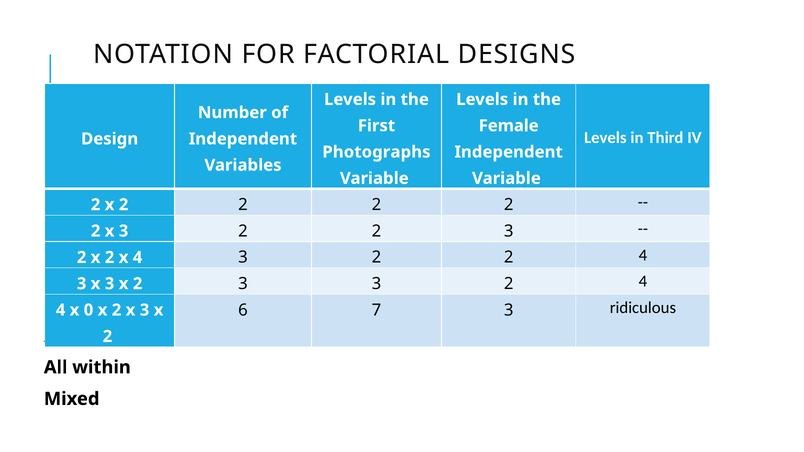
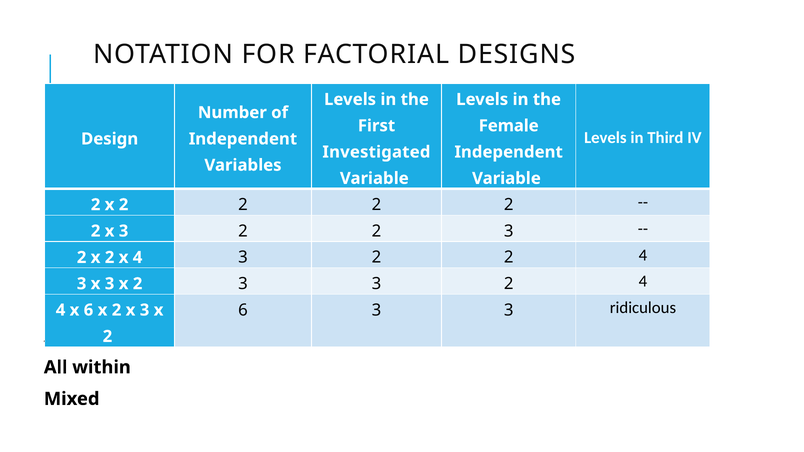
Photographs: Photographs -> Investigated
6 7: 7 -> 3
x 0: 0 -> 6
